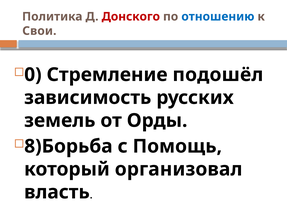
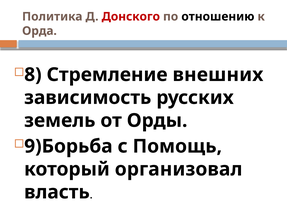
отношению colour: blue -> black
Свои: Свои -> Орда
0: 0 -> 8
подошёл: подошёл -> внешних
8)Борьба: 8)Борьба -> 9)Борьба
